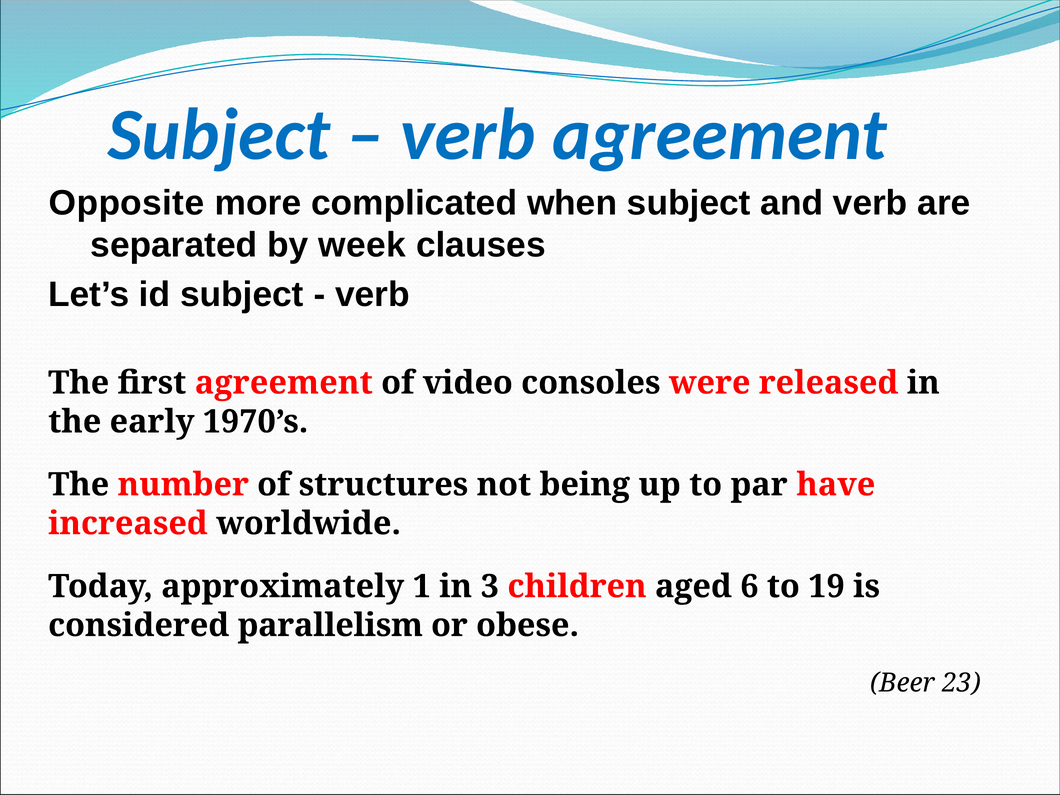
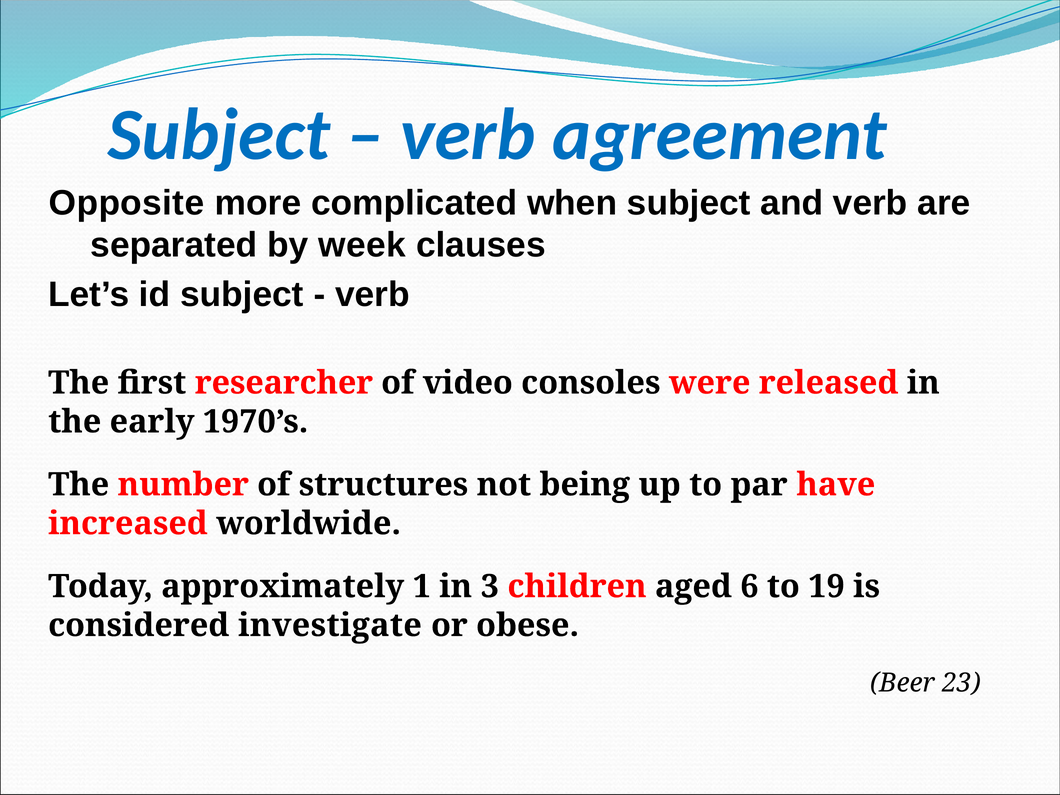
first agreement: agreement -> researcher
parallelism: parallelism -> investigate
